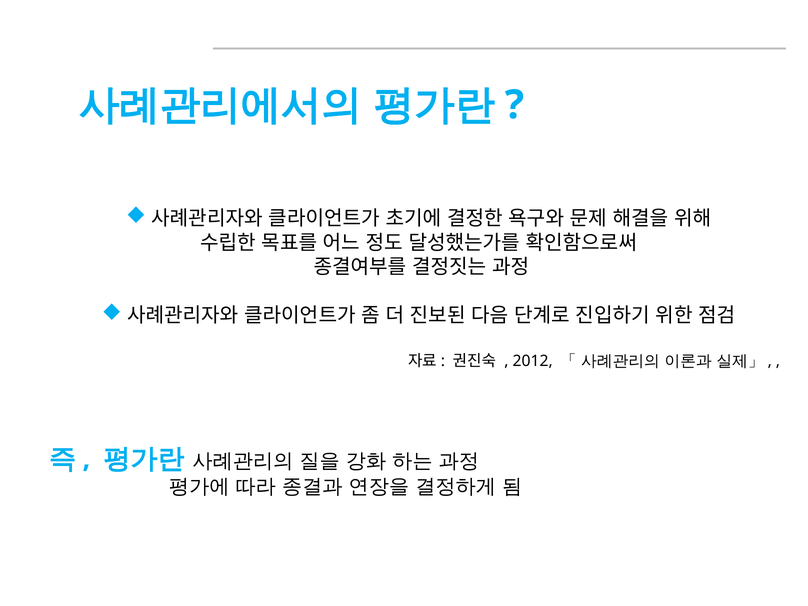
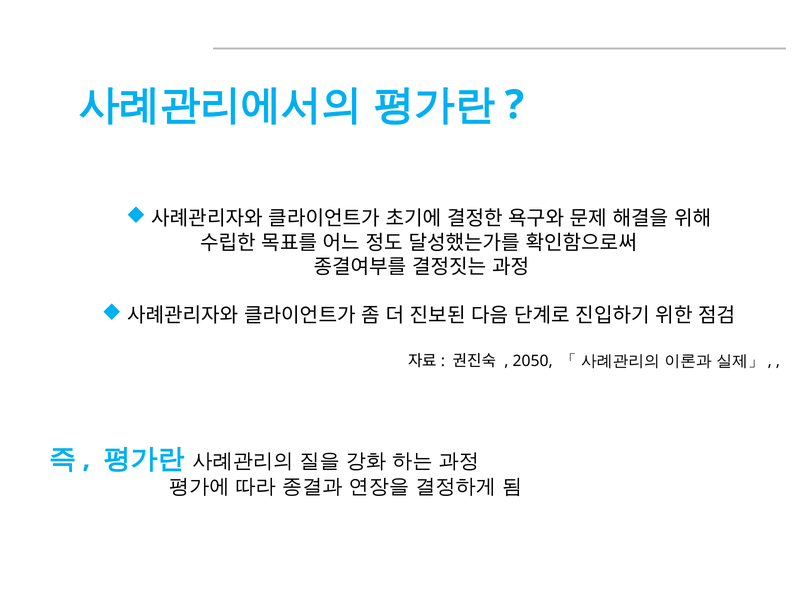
2012: 2012 -> 2050
